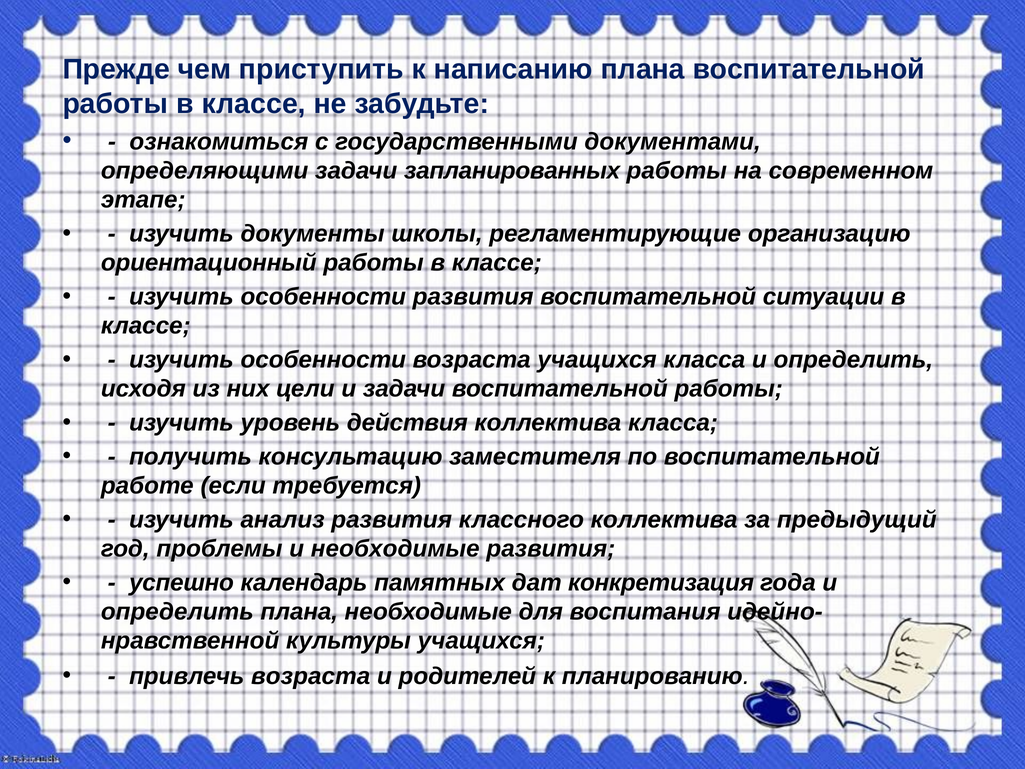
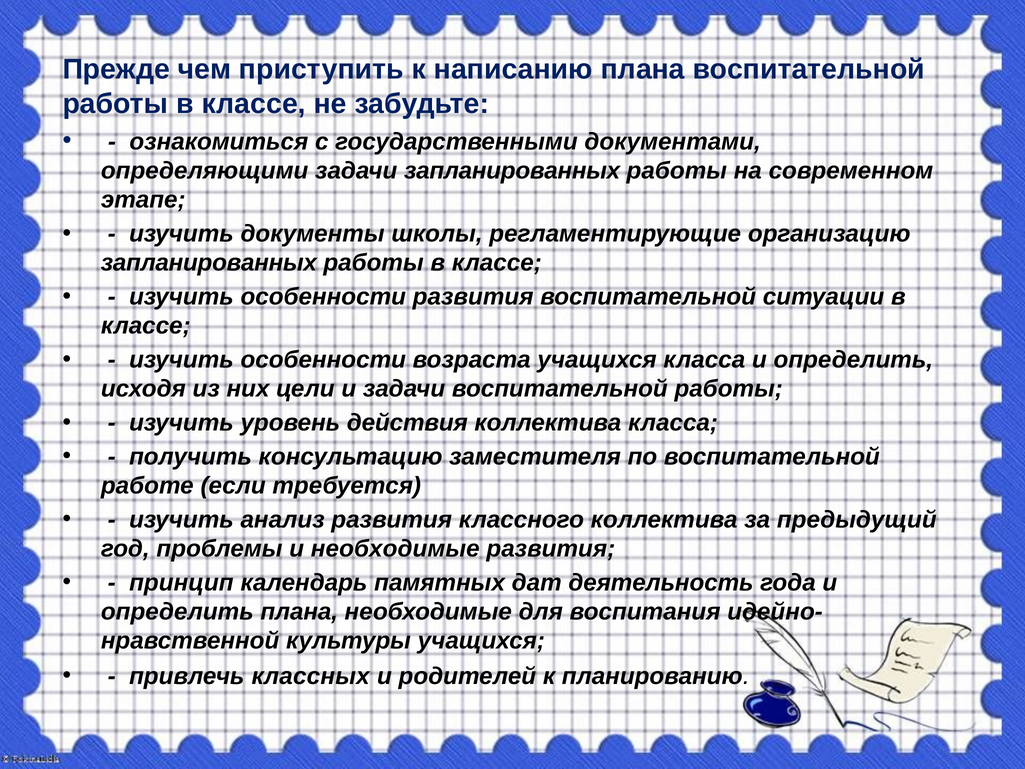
ориентационный at (209, 263): ориентационный -> запланированных
успешно: успешно -> принцип
конкретизация: конкретизация -> деятельность
привлечь возраста: возраста -> классных
